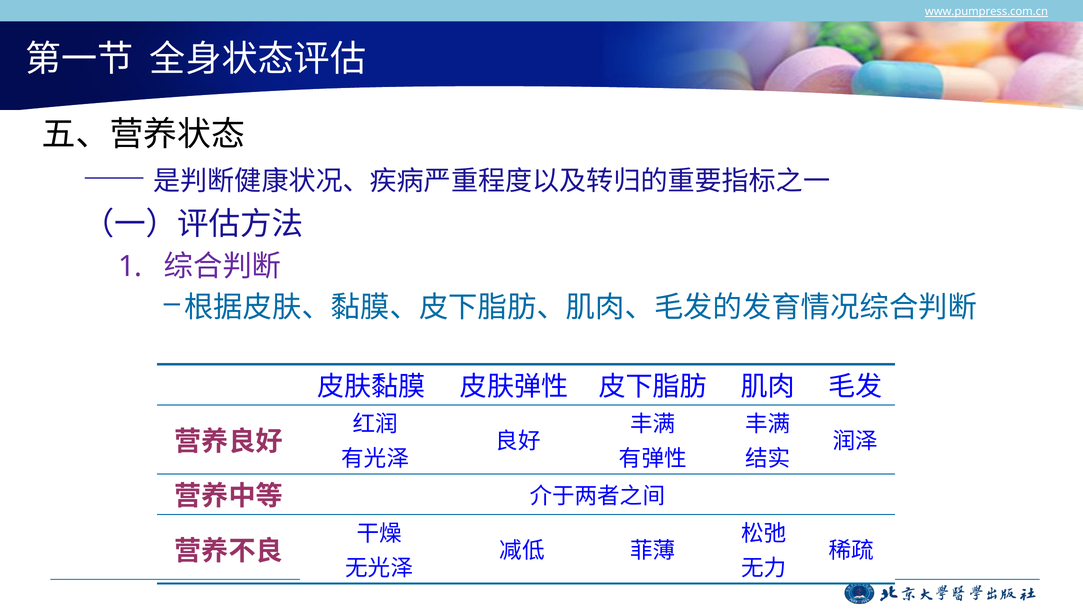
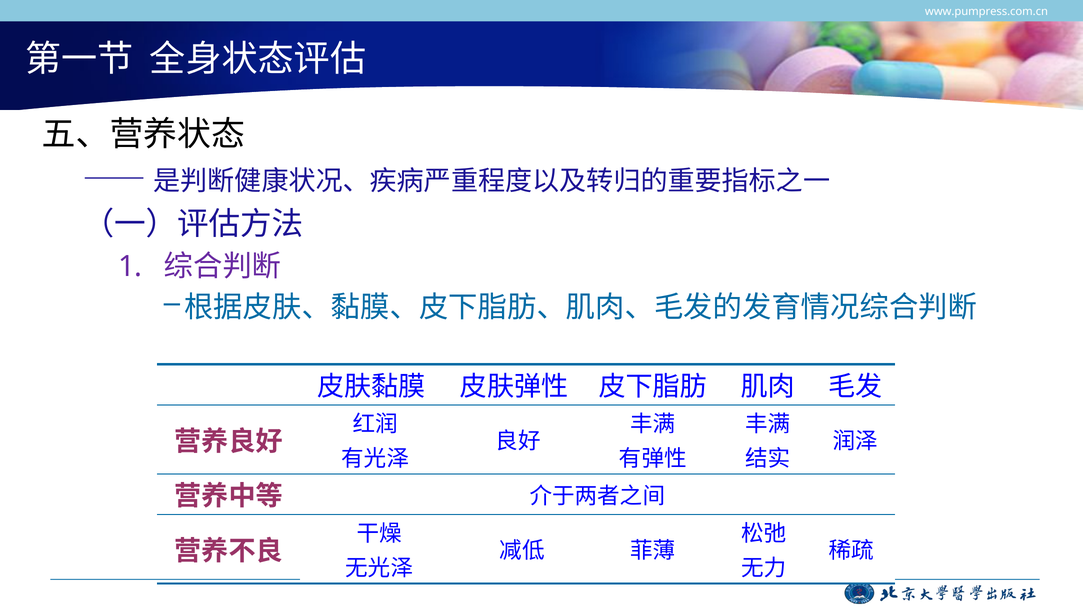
www.pumpress.com.cn underline: present -> none
